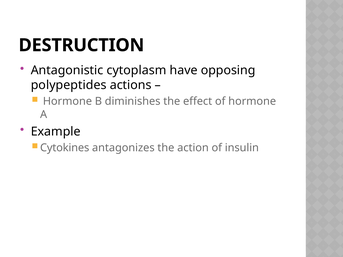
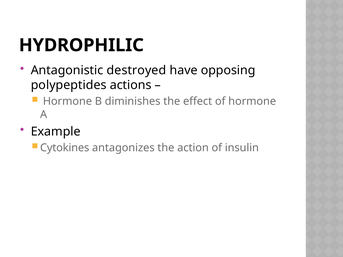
DESTRUCTION: DESTRUCTION -> HYDROPHILIC
cytoplasm: cytoplasm -> destroyed
